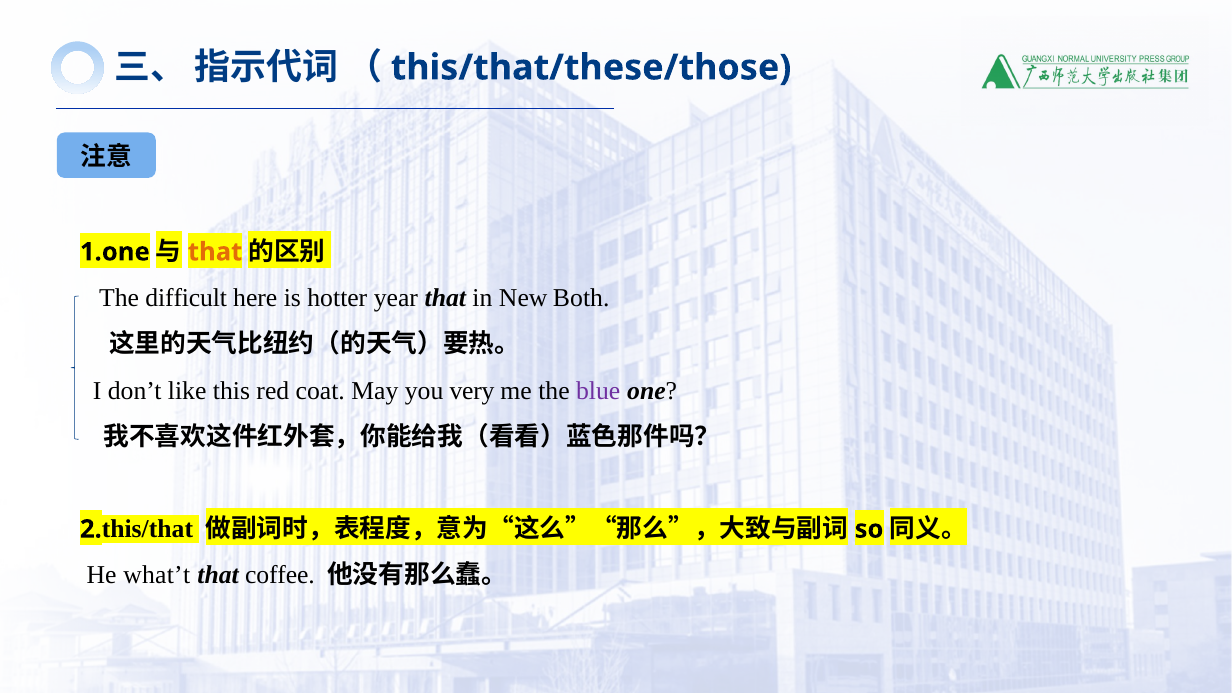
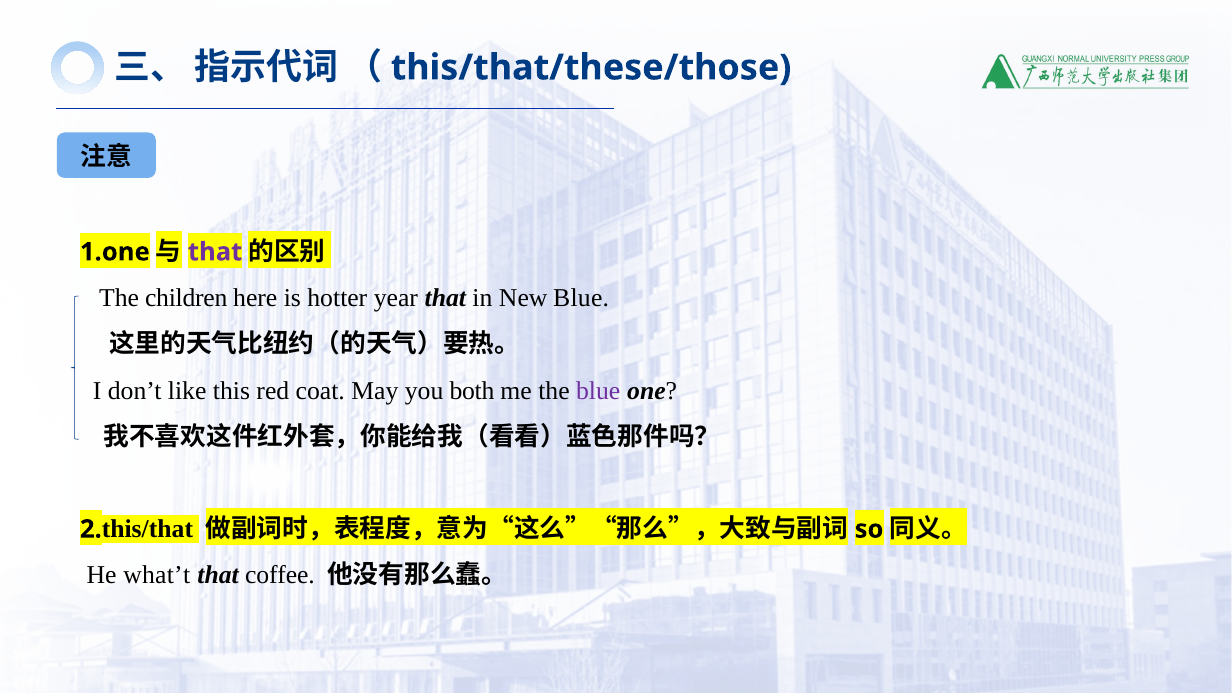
that at (215, 252) colour: orange -> purple
difficult: difficult -> children
New Both: Both -> Blue
very: very -> both
